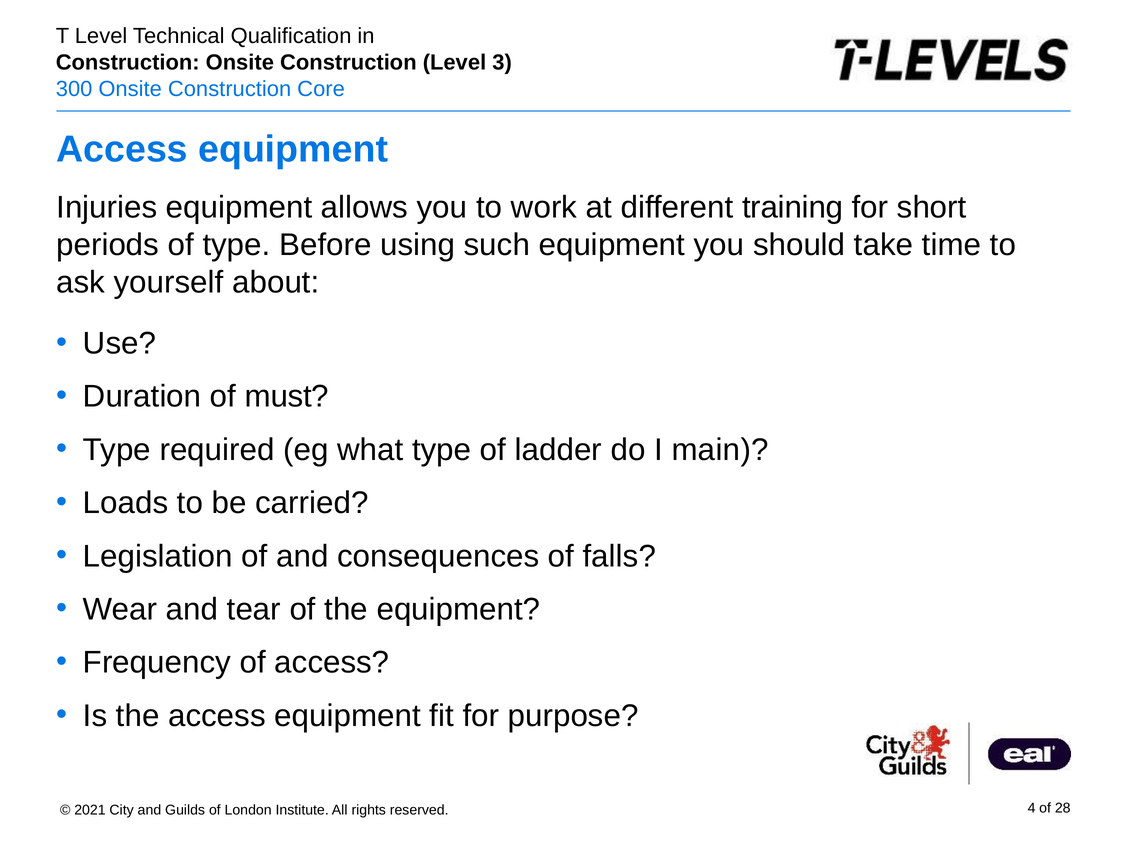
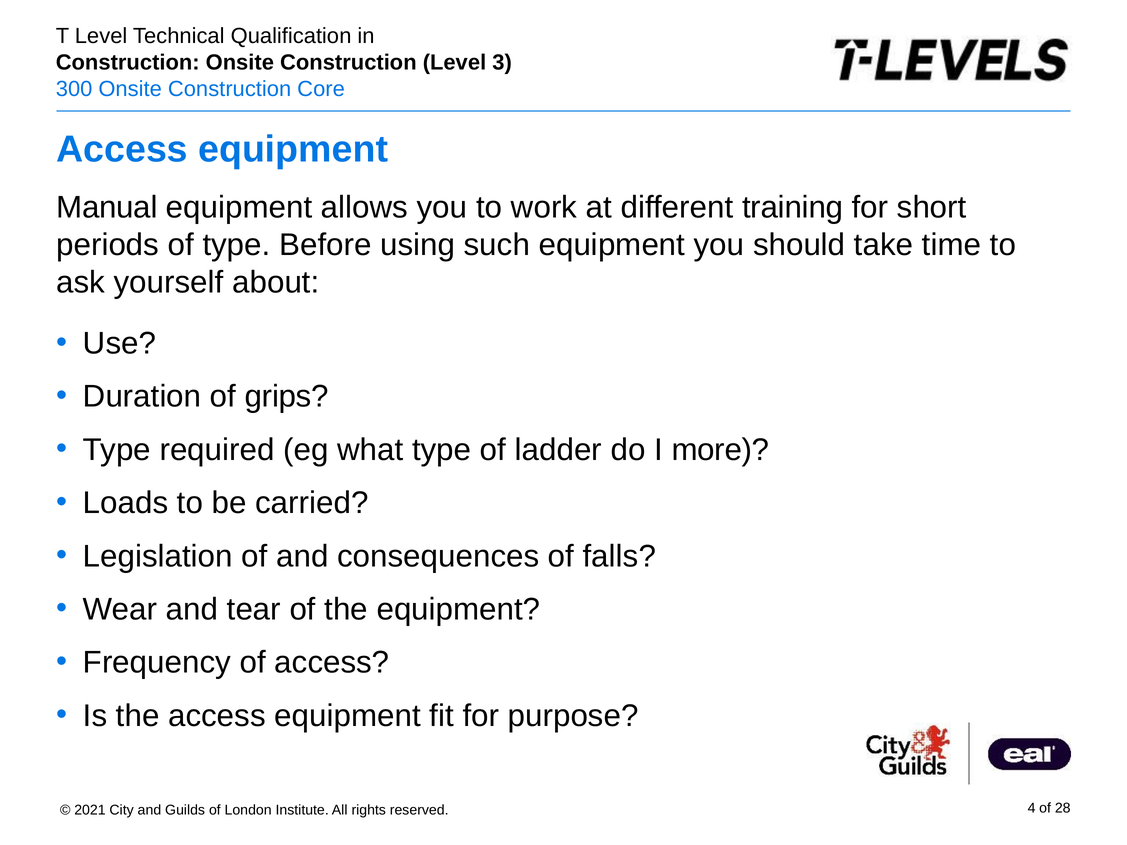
Injuries: Injuries -> Manual
must: must -> grips
main: main -> more
